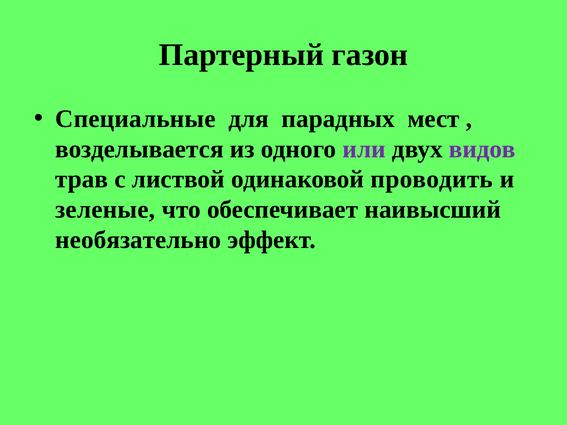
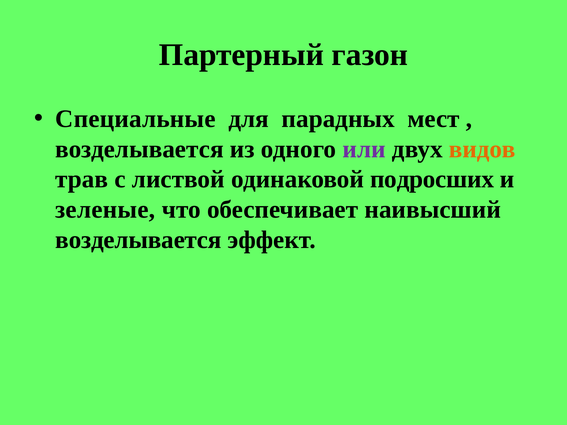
видов colour: purple -> orange
проводить: проводить -> подросших
необязательно at (138, 240): необязательно -> возделывается
